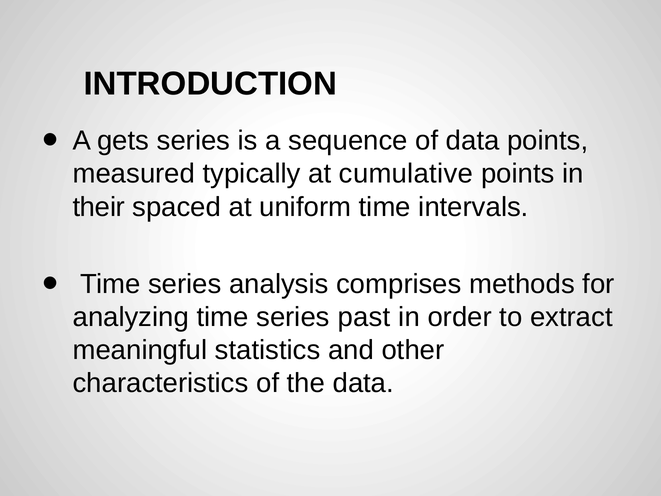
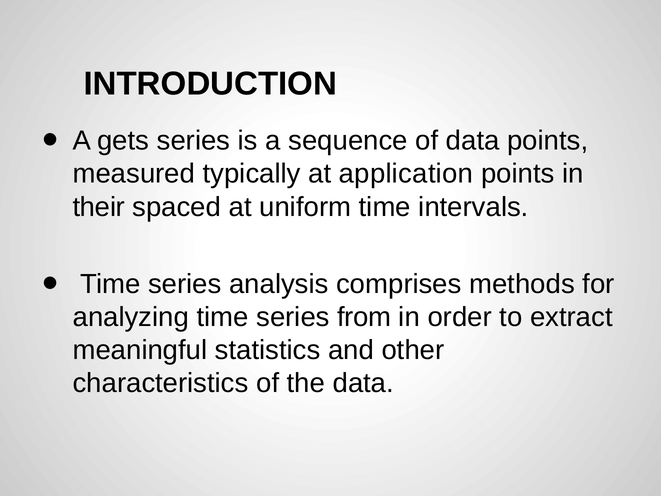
cumulative: cumulative -> application
past: past -> from
